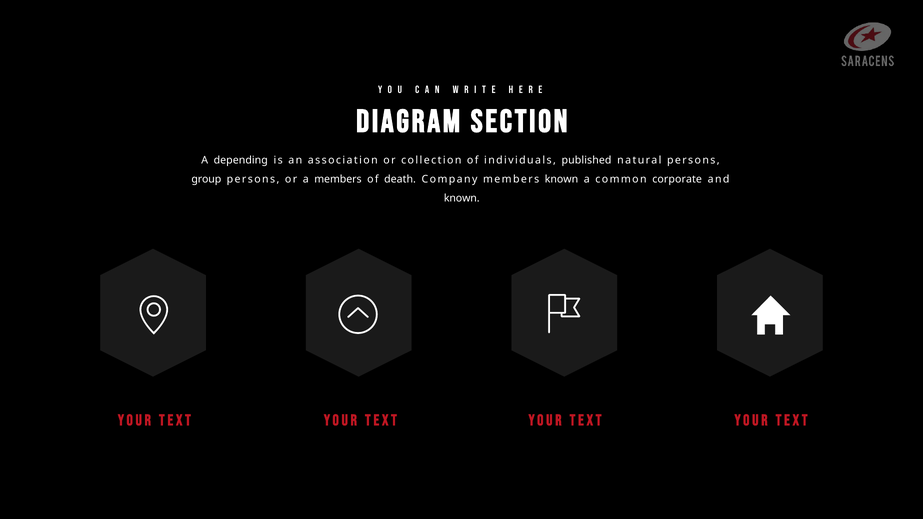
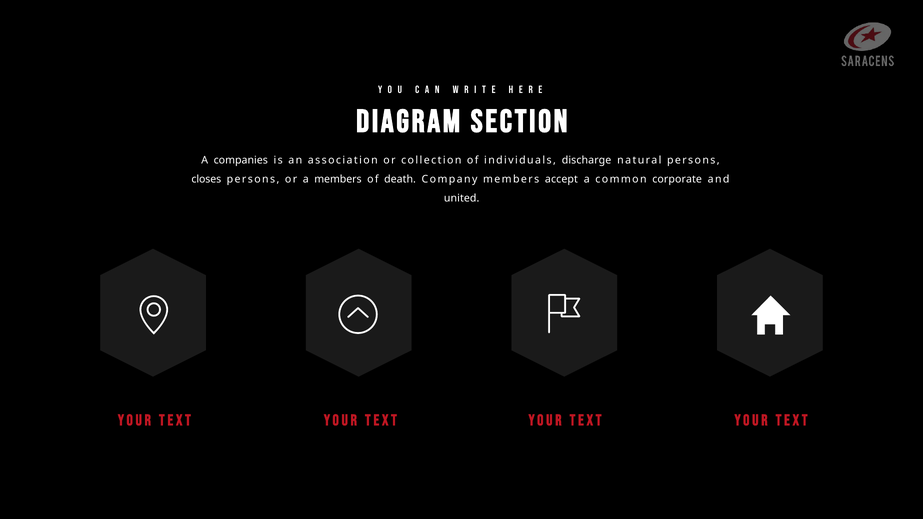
depending: depending -> companies
published: published -> discharge
group: group -> closes
members known: known -> accept
known at (462, 198): known -> united
